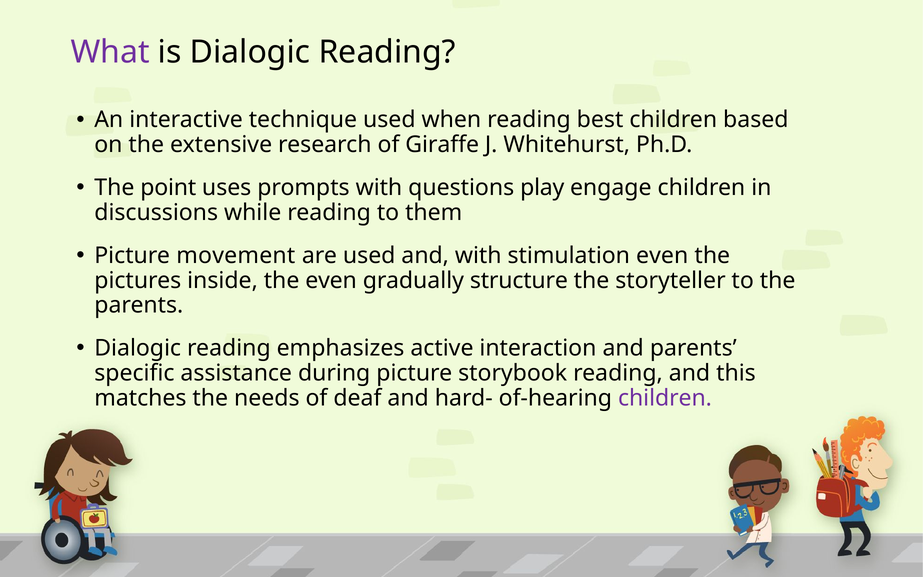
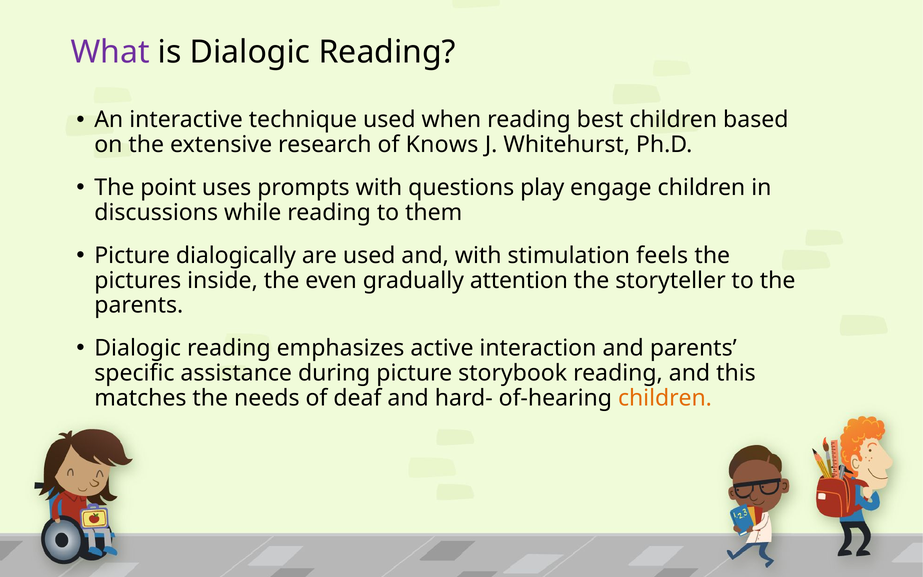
Giraffe: Giraffe -> Knows
movement: movement -> dialogically
stimulation even: even -> feels
structure: structure -> attention
children at (665, 398) colour: purple -> orange
